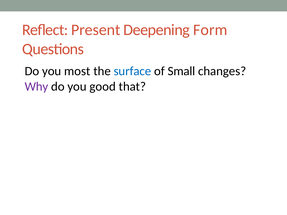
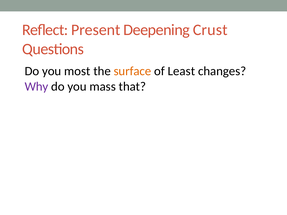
Form: Form -> Crust
surface colour: blue -> orange
Small: Small -> Least
good: good -> mass
